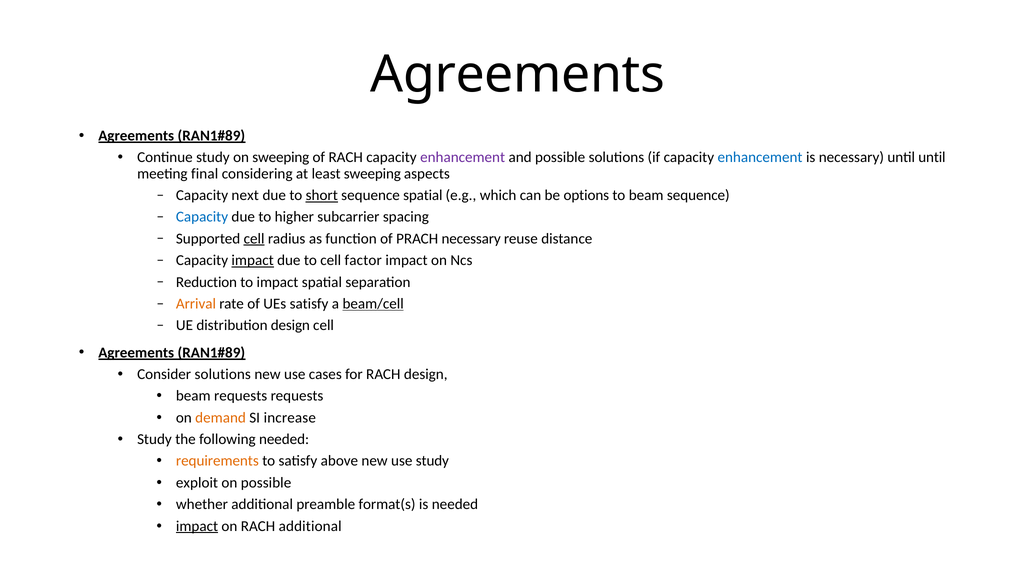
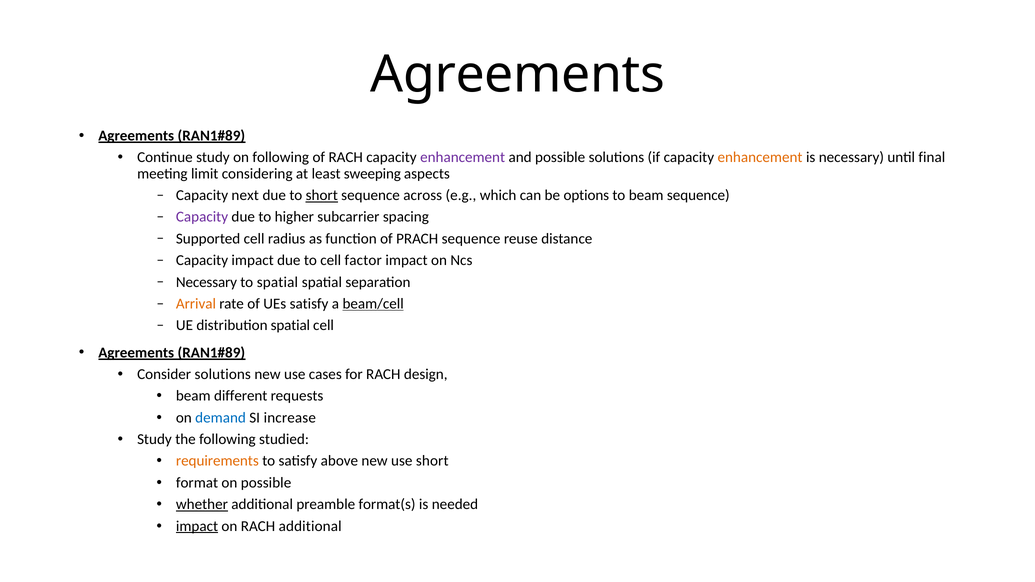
on sweeping: sweeping -> following
enhancement at (760, 157) colour: blue -> orange
until until: until -> final
final: final -> limit
sequence spatial: spatial -> across
Capacity at (202, 217) colour: blue -> purple
cell at (254, 239) underline: present -> none
PRACH necessary: necessary -> sequence
impact at (253, 260) underline: present -> none
Reduction at (206, 282): Reduction -> Necessary
to impact: impact -> spatial
distribution design: design -> spatial
beam requests: requests -> different
demand colour: orange -> blue
following needed: needed -> studied
use study: study -> short
exploit: exploit -> format
whether underline: none -> present
